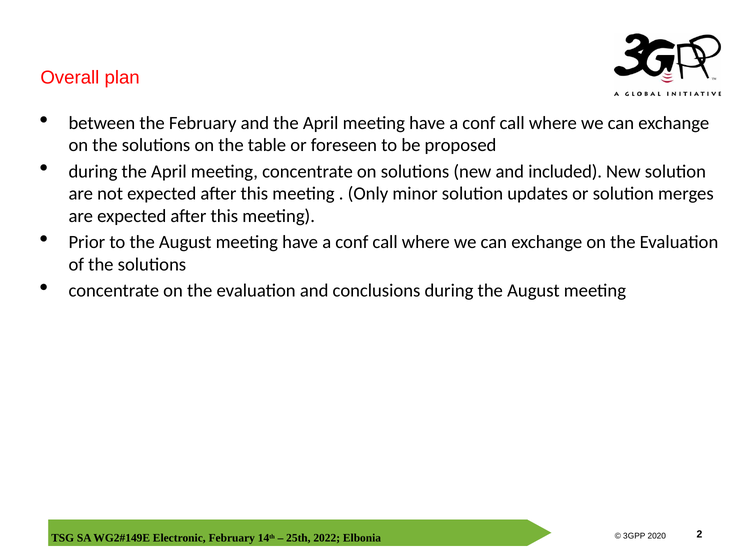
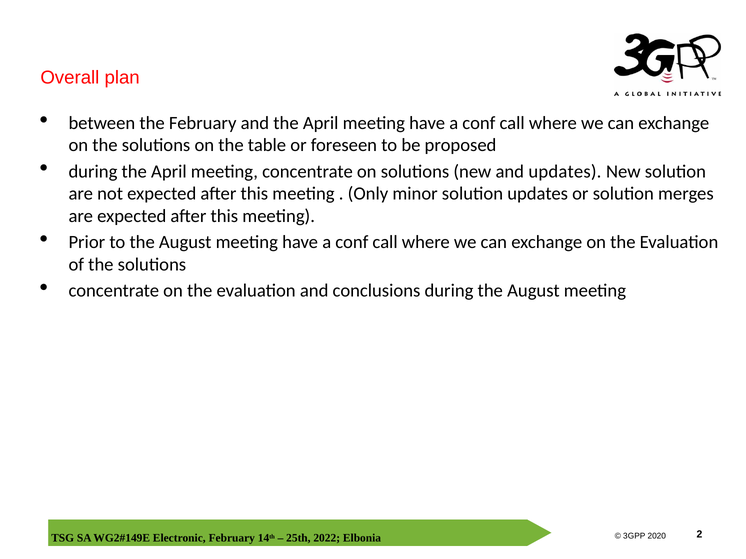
and included: included -> updates
